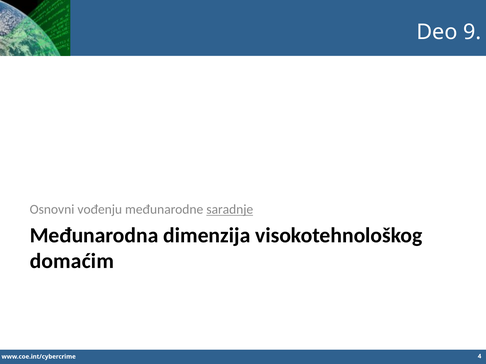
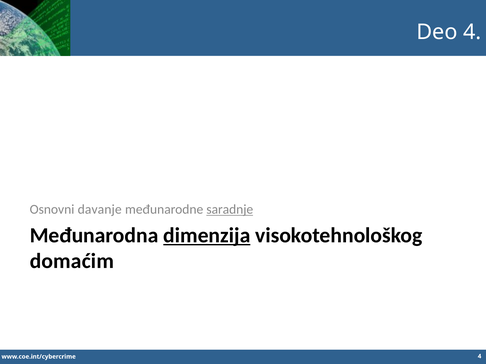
Deo 9: 9 -> 4
vođenju: vođenju -> davanje
dimenzija underline: none -> present
